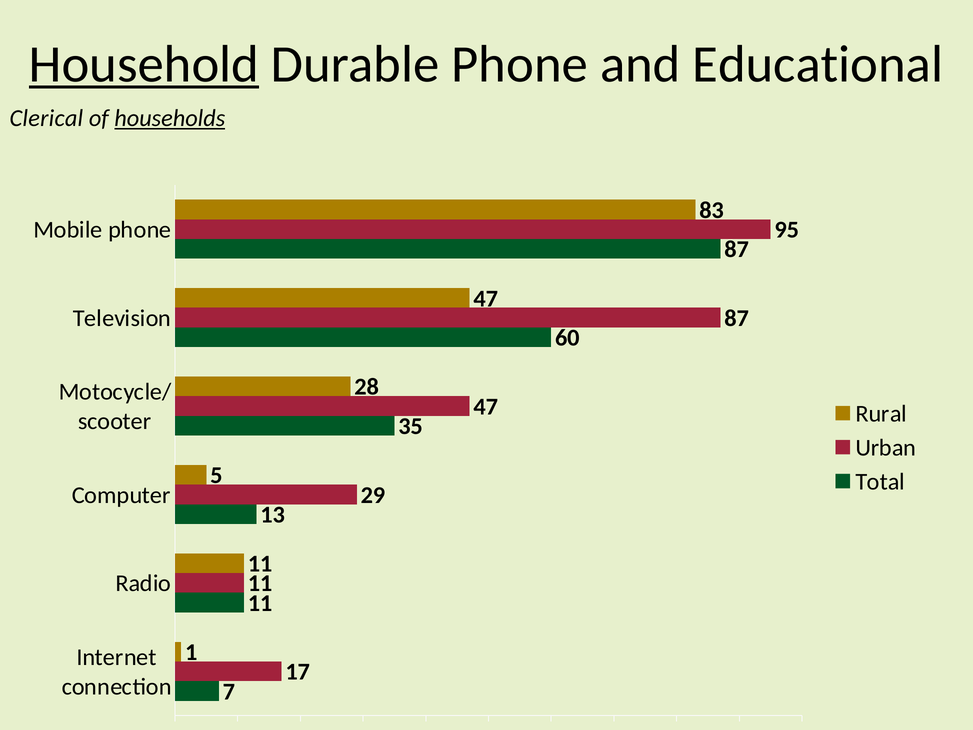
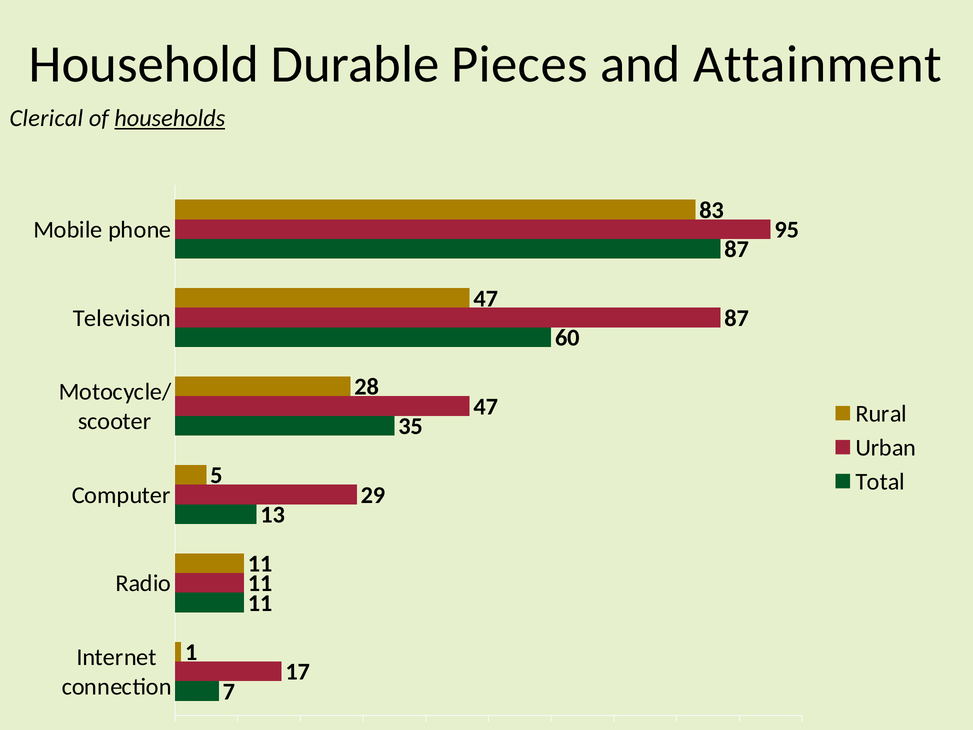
Household underline: present -> none
Durable Phone: Phone -> Pieces
Educational: Educational -> Attainment
